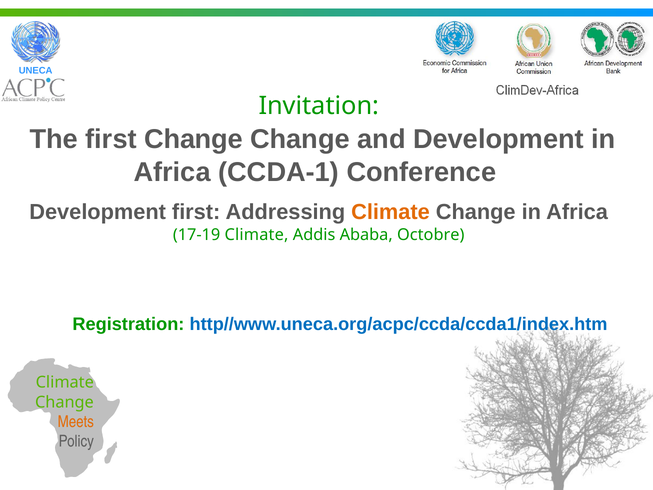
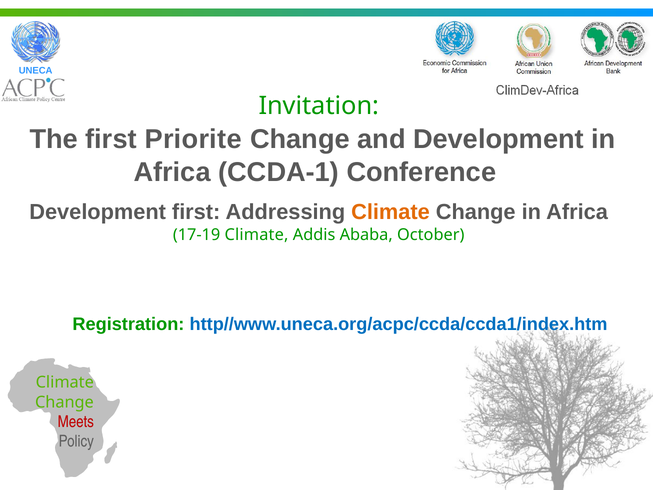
first Change: Change -> Priorite
Octobre: Octobre -> October
Meets colour: orange -> red
